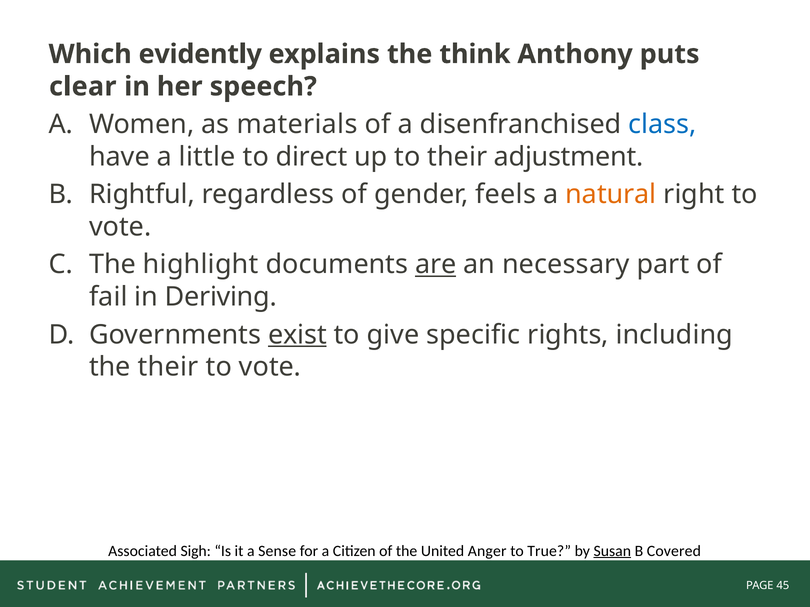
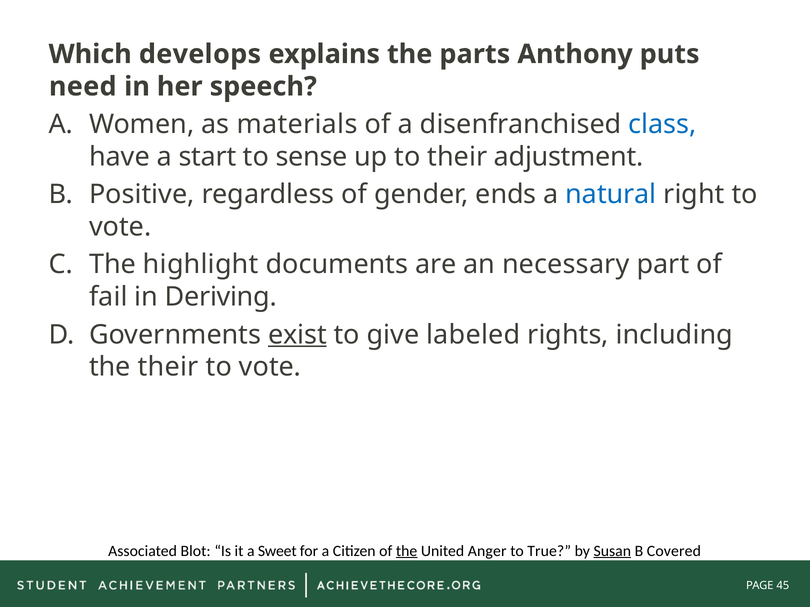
evidently: evidently -> develops
think: think -> parts
clear: clear -> need
little: little -> start
direct: direct -> sense
Rightful: Rightful -> Positive
feels: feels -> ends
natural colour: orange -> blue
are underline: present -> none
specific: specific -> labeled
Sigh: Sigh -> Blot
Sense: Sense -> Sweet
the at (407, 551) underline: none -> present
